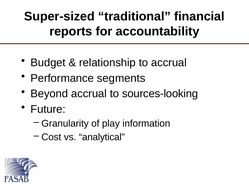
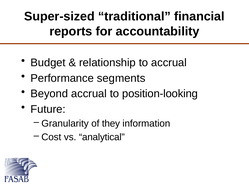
sources-looking: sources-looking -> position-looking
play: play -> they
